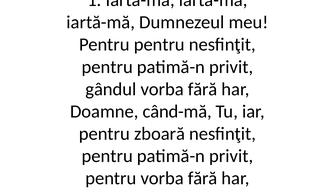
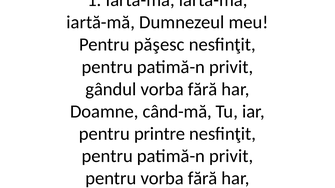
Pentru pentru: pentru -> păşesc
zboară: zboară -> printre
